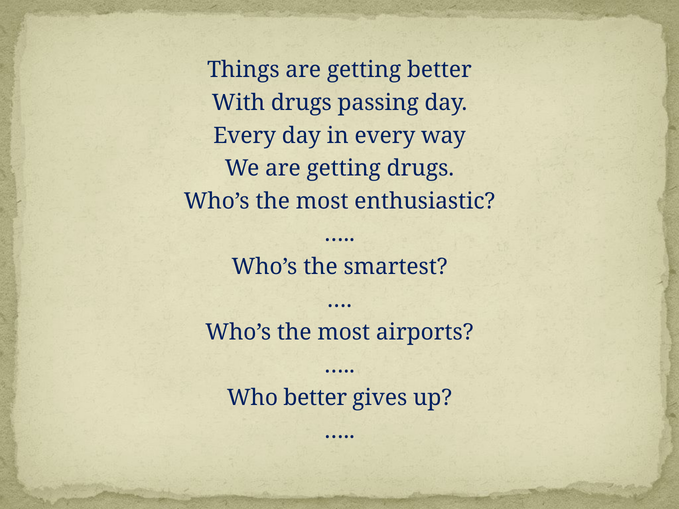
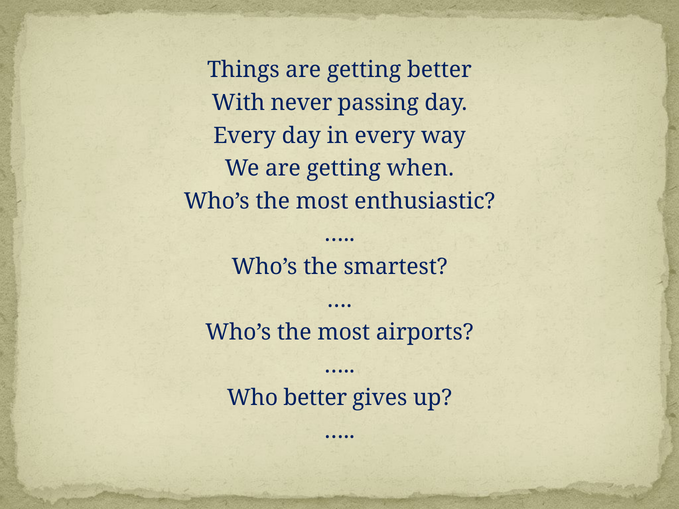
With drugs: drugs -> never
getting drugs: drugs -> when
